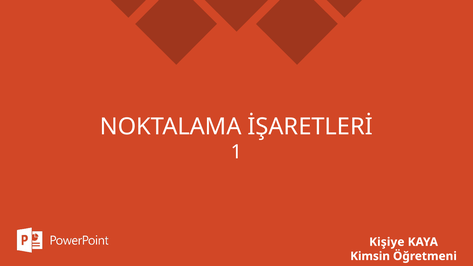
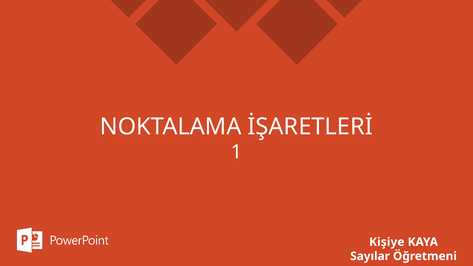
Kimsin: Kimsin -> Sayılar
